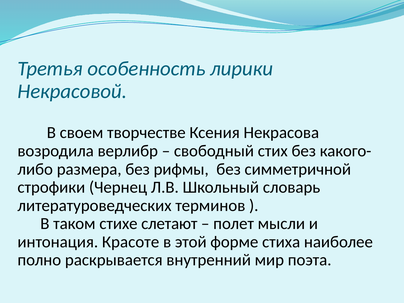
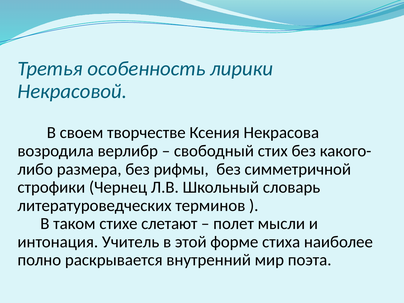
Красоте: Красоте -> Учитель
